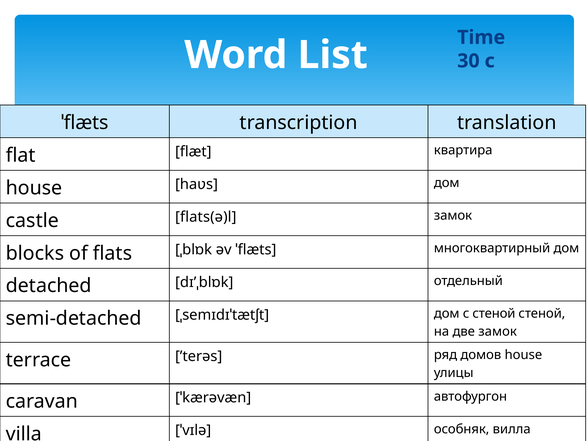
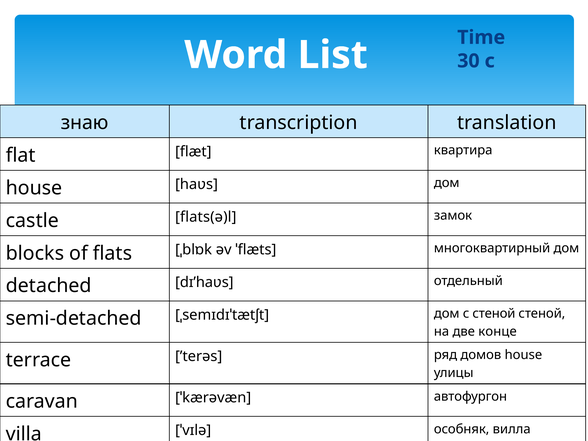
ˈflæts at (85, 123): ˈflæts -> знаю
dɪ’ˌblɒk: dɪ’ˌblɒk -> dɪ’haʋs
две замок: замок -> конце
